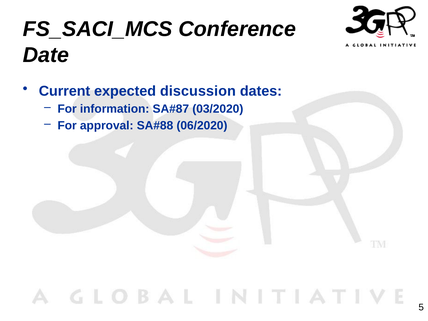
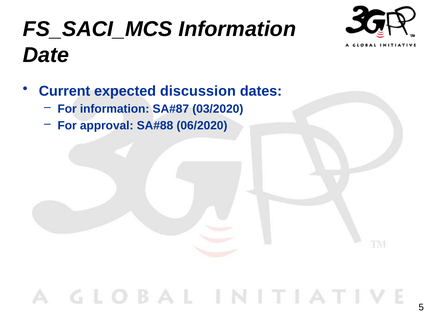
FS_SACI_MCS Conference: Conference -> Information
